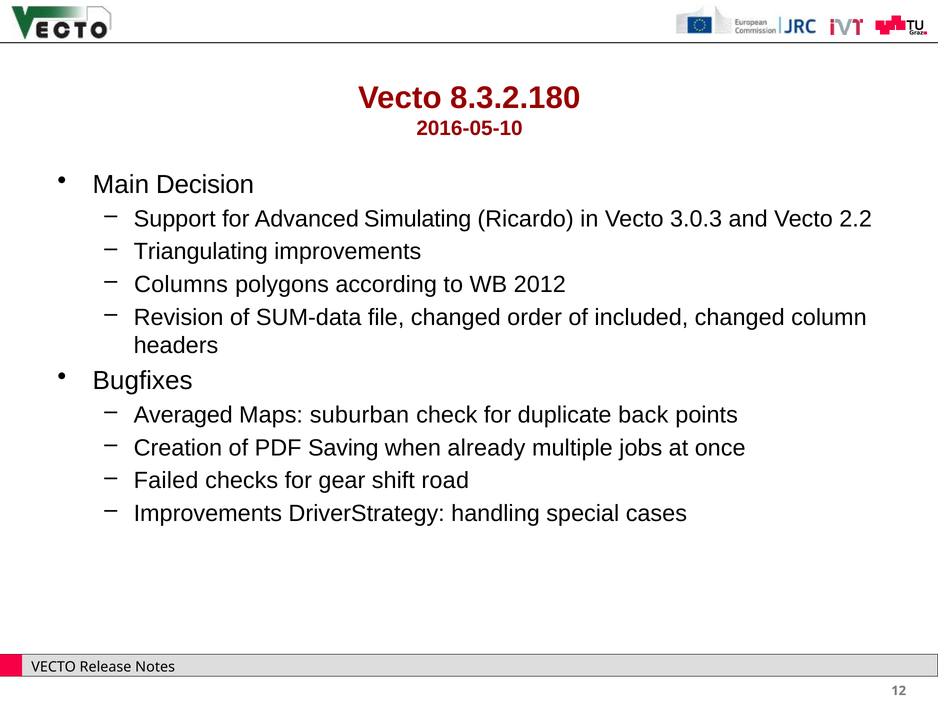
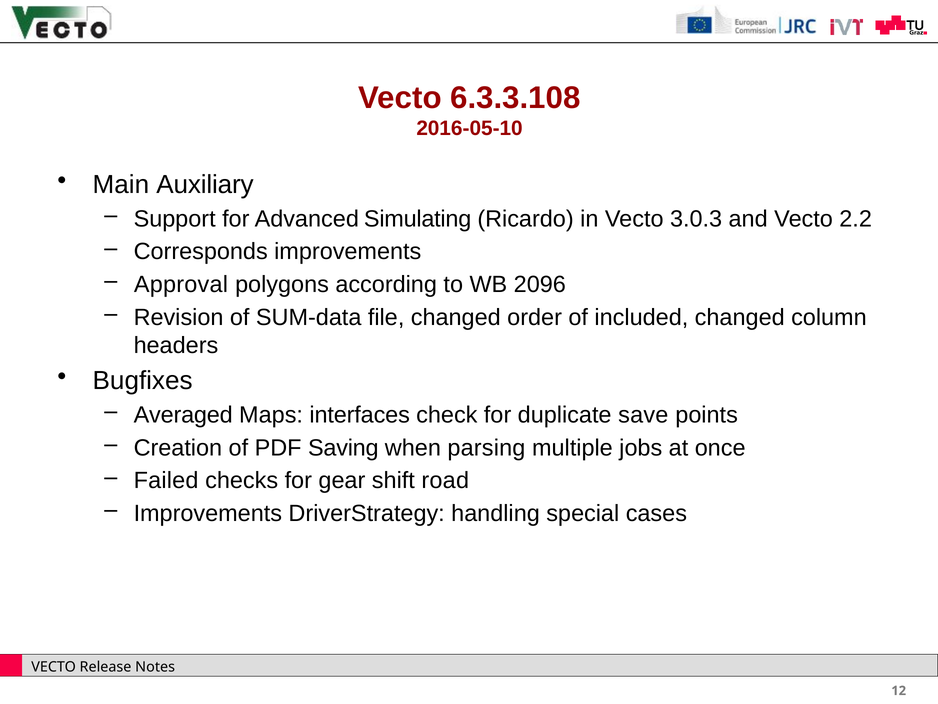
8.3.2.180: 8.3.2.180 -> 6.3.3.108
Decision: Decision -> Auxiliary
Triangulating: Triangulating -> Corresponds
Columns: Columns -> Approval
2012: 2012 -> 2096
suburban: suburban -> interfaces
back: back -> save
already: already -> parsing
